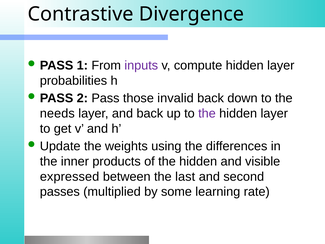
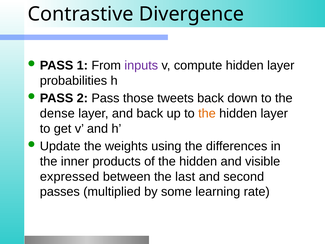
invalid: invalid -> tweets
needs: needs -> dense
the at (207, 113) colour: purple -> orange
